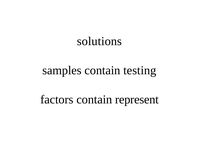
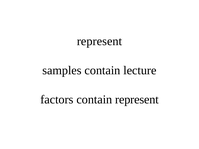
solutions at (99, 41): solutions -> represent
testing: testing -> lecture
